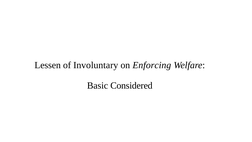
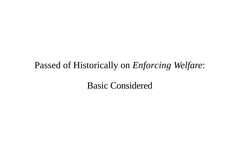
Lessen: Lessen -> Passed
Involuntary: Involuntary -> Historically
